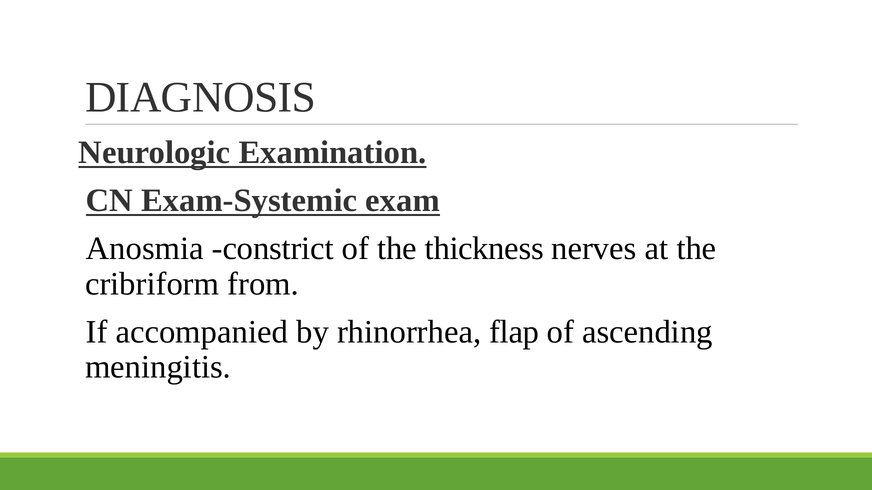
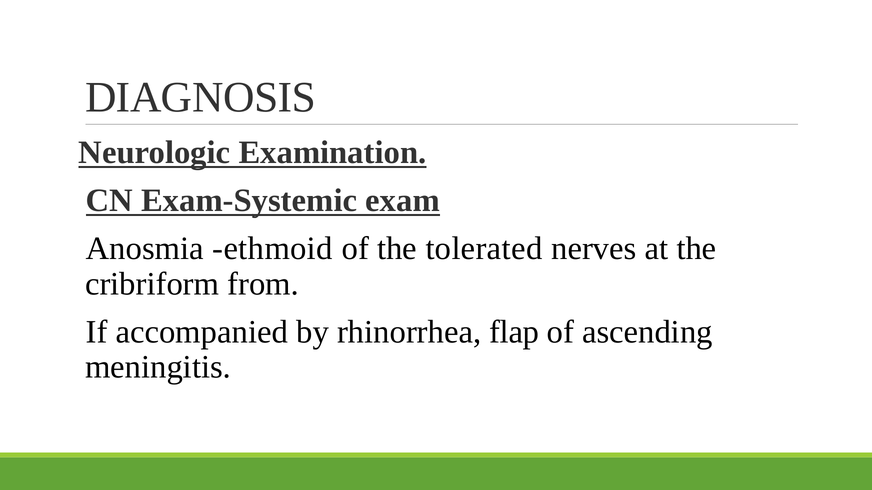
constrict: constrict -> ethmoid
thickness: thickness -> tolerated
